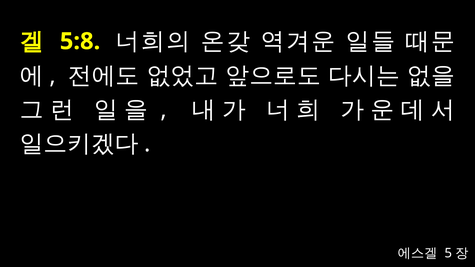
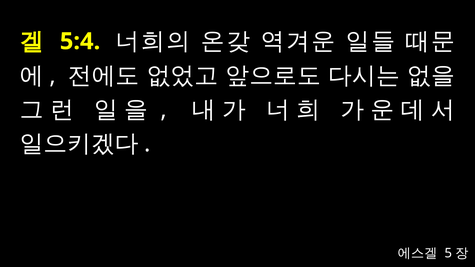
5:8: 5:8 -> 5:4
